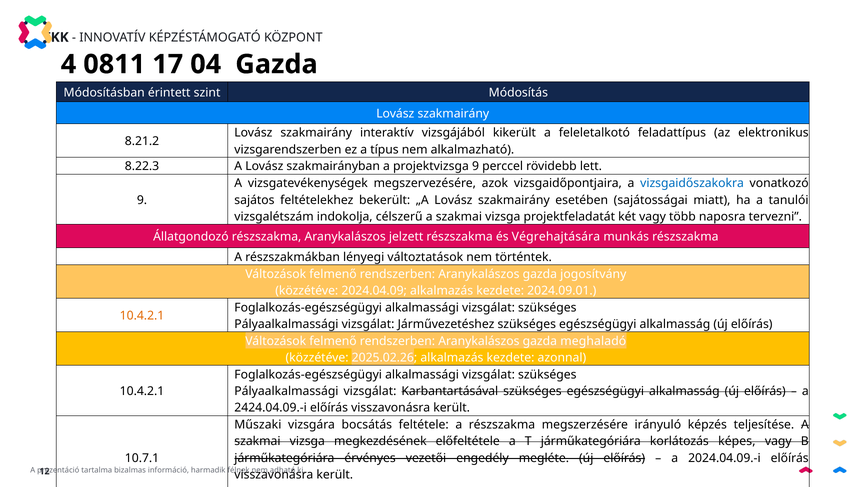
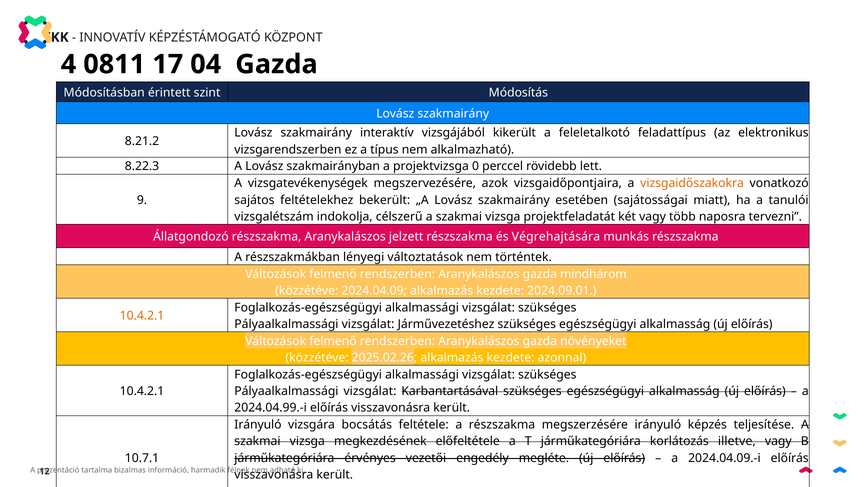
projektvizsga 9: 9 -> 0
vizsgaidőszakokra colour: blue -> orange
jogosítvány: jogosítvány -> mindhárom
meghaladó: meghaladó -> növényeket
2424.04.09.-i: 2424.04.09.-i -> 2024.04.99.-i
Műszaki at (258, 425): Műszaki -> Irányuló
képes: képes -> illetve
